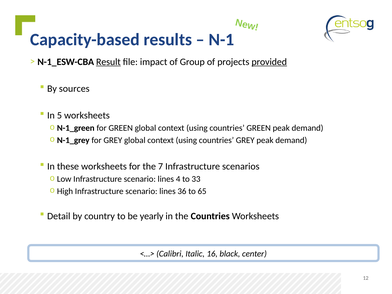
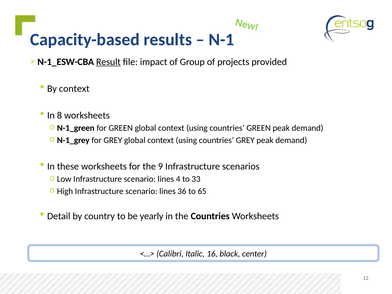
provided underline: present -> none
By sources: sources -> context
5: 5 -> 8
7: 7 -> 9
